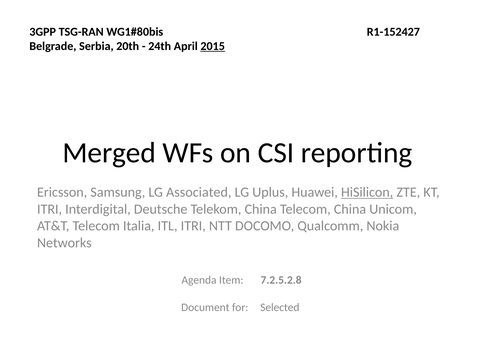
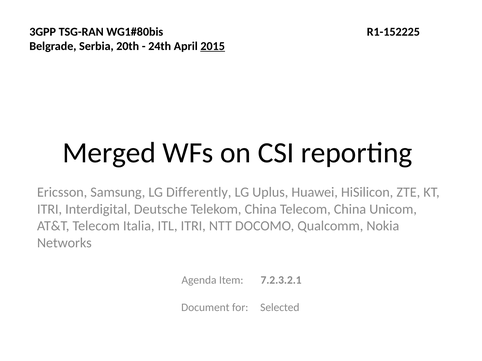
R1-152427: R1-152427 -> R1-152225
Associated: Associated -> Differently
HiSilicon underline: present -> none
7.2.5.2.8: 7.2.5.2.8 -> 7.2.3.2.1
